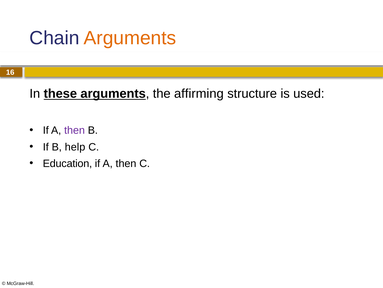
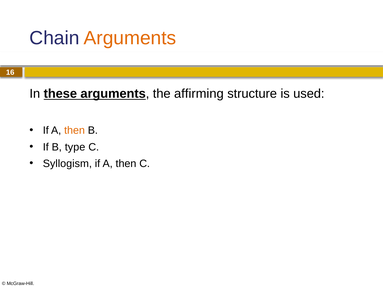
then at (75, 130) colour: purple -> orange
help: help -> type
Education: Education -> Syllogism
